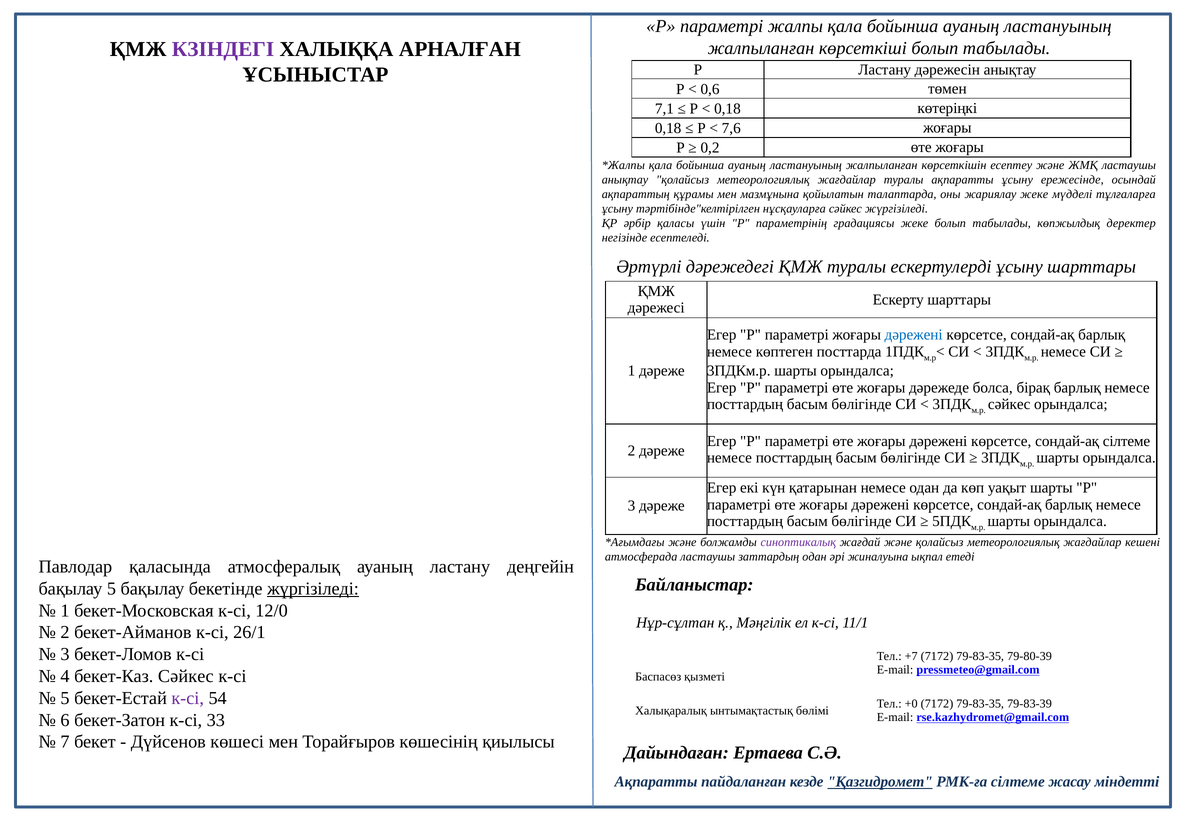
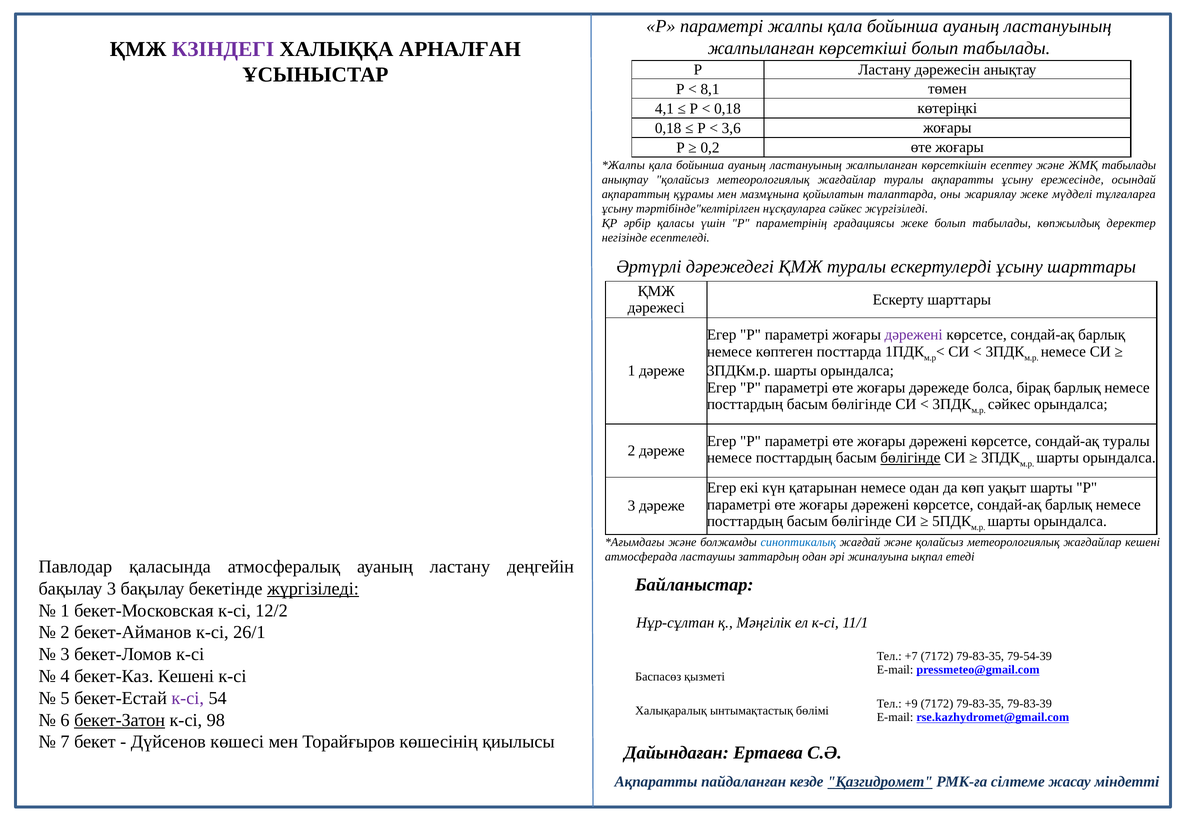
0,6: 0,6 -> 8,1
7,1: 7,1 -> 4,1
7,6: 7,6 -> 3,6
ЖМҚ ластаушы: ластаушы -> табылады
дәрежені at (914, 335) colour: blue -> purple
сондай-ақ сілтеме: сілтеме -> туралы
бөлігінде at (910, 458) underline: none -> present
синоптикалық colour: purple -> blue
бақылау 5: 5 -> 3
12/0: 12/0 -> 12/2
79-80-39: 79-80-39 -> 79-54-39
бекет-Каз Сәйкес: Сәйкес -> Кешені
+0: +0 -> +9
бекет-Затон underline: none -> present
33: 33 -> 98
